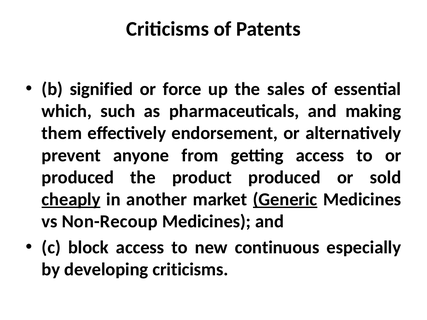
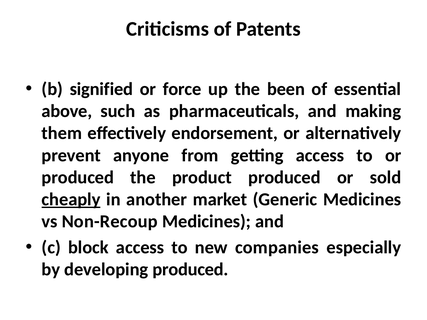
sales: sales -> been
which: which -> above
Generic underline: present -> none
continuous: continuous -> companies
developing criticisms: criticisms -> produced
